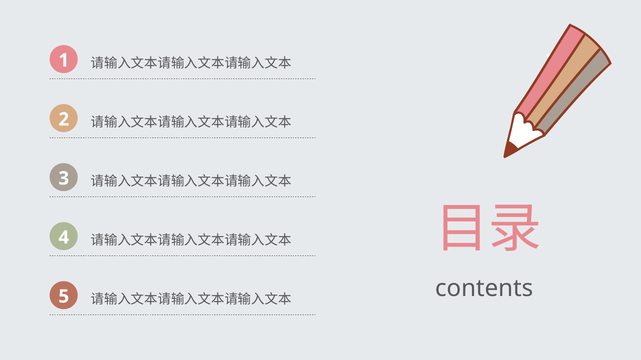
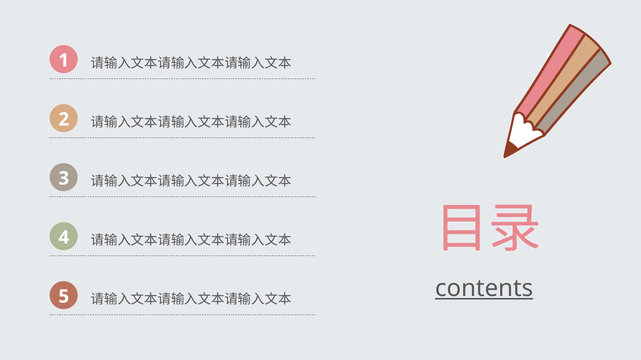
contents underline: none -> present
